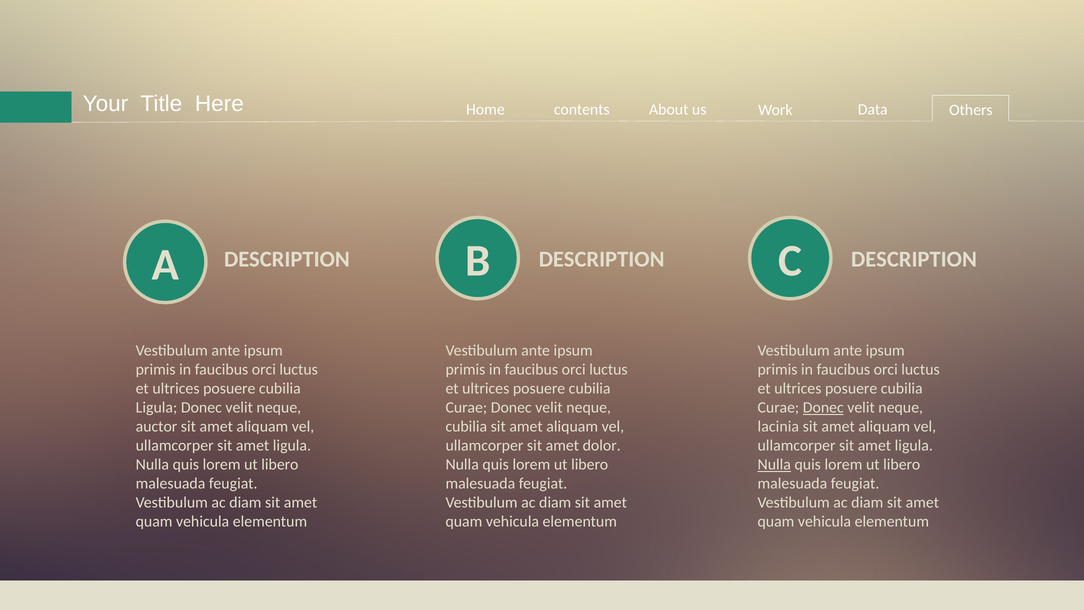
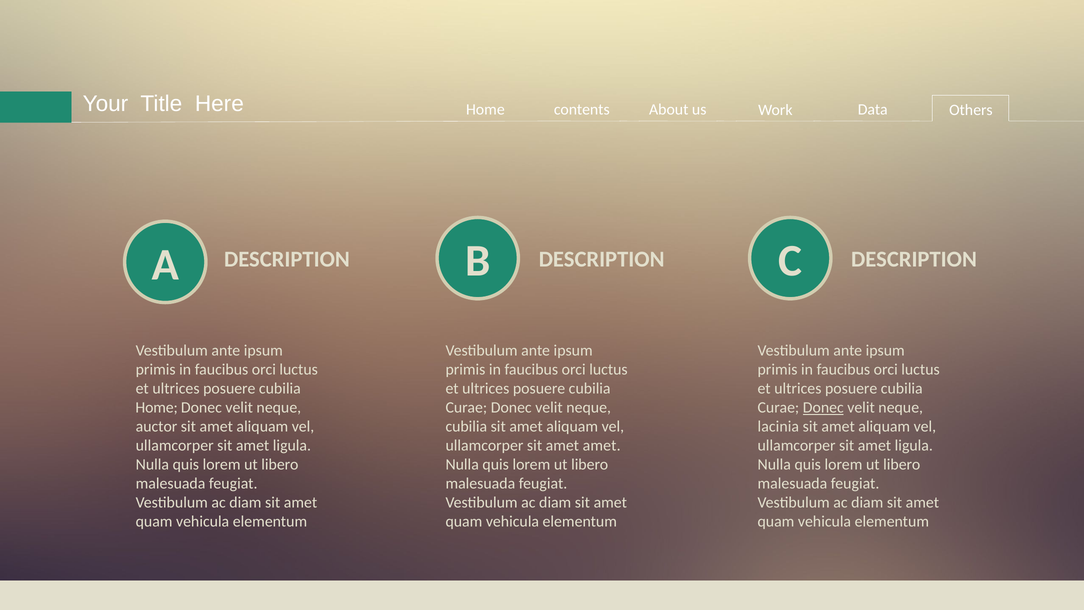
Ligula at (157, 407): Ligula -> Home
amet dolor: dolor -> amet
Nulla at (774, 464) underline: present -> none
